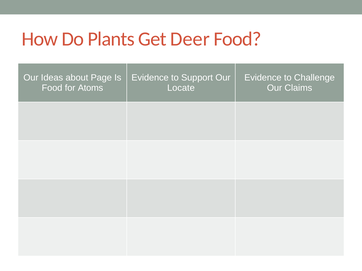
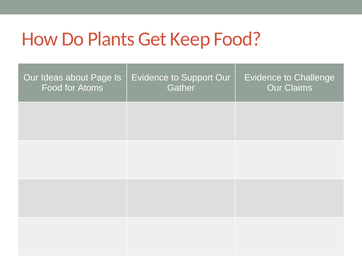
Deer: Deer -> Keep
Locate: Locate -> Gather
